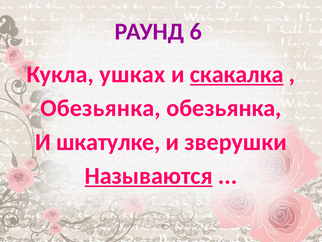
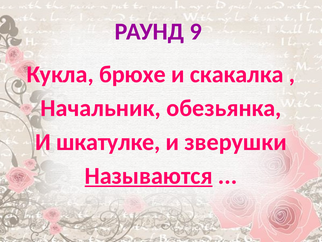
6: 6 -> 9
ушках: ушках -> брюхе
скакалка underline: present -> none
Обезьянка at (101, 108): Обезьянка -> Начальник
